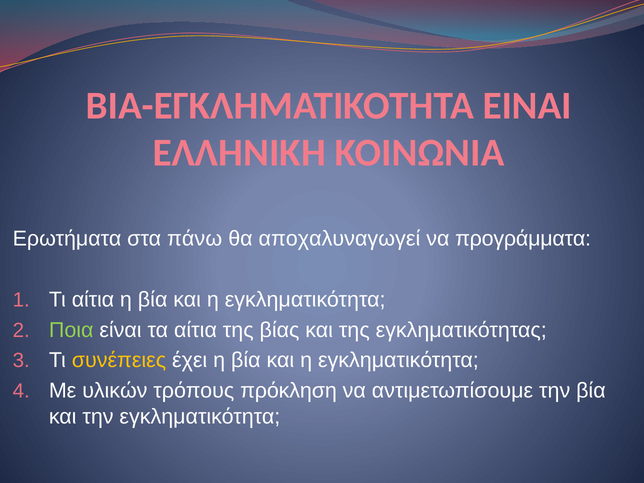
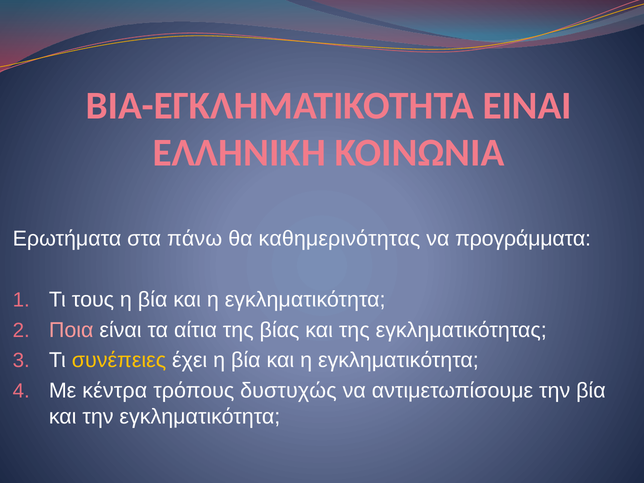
αποχαλυναγωγεί: αποχαλυναγωγεί -> καθημερινότητας
Τι αίτια: αίτια -> τους
Ποια colour: light green -> pink
υλικών: υλικών -> κέντρα
πρόκληση: πρόκληση -> δυστυχώς
